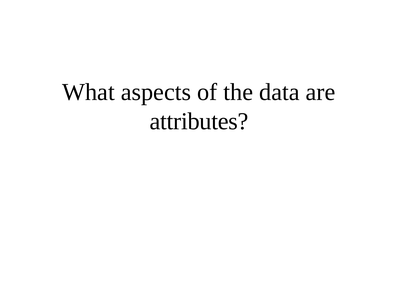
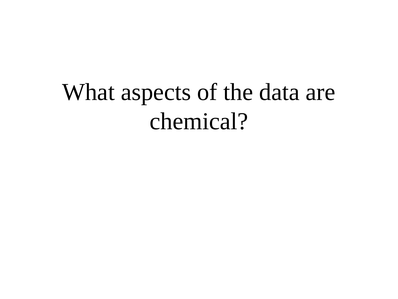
attributes: attributes -> chemical
